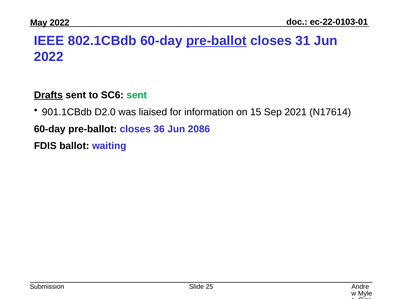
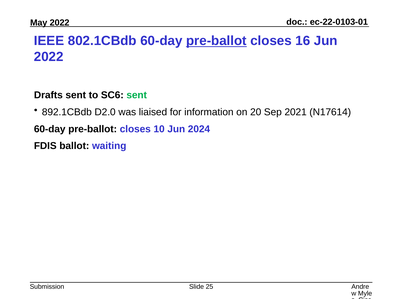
31: 31 -> 16
Drafts underline: present -> none
901.1CBdb: 901.1CBdb -> 892.1CBdb
15: 15 -> 20
36: 36 -> 10
2086: 2086 -> 2024
